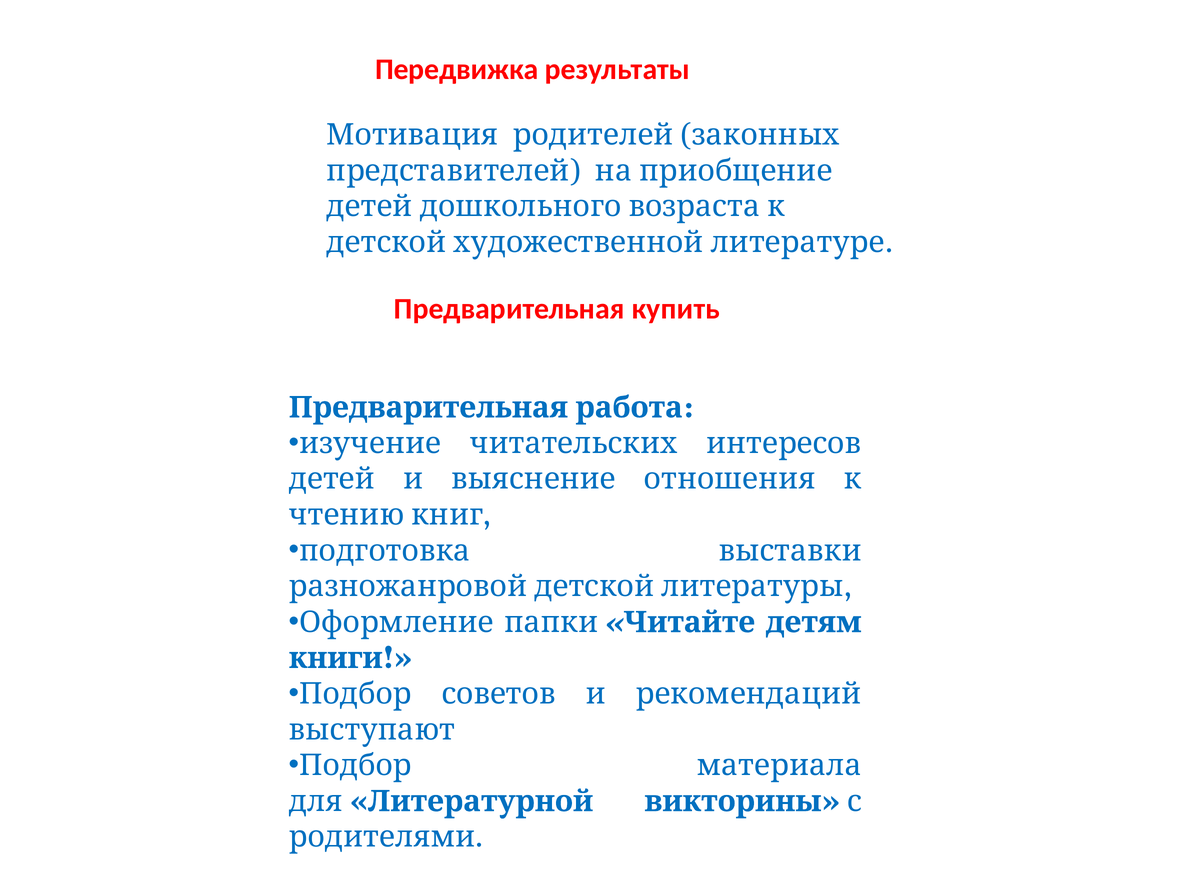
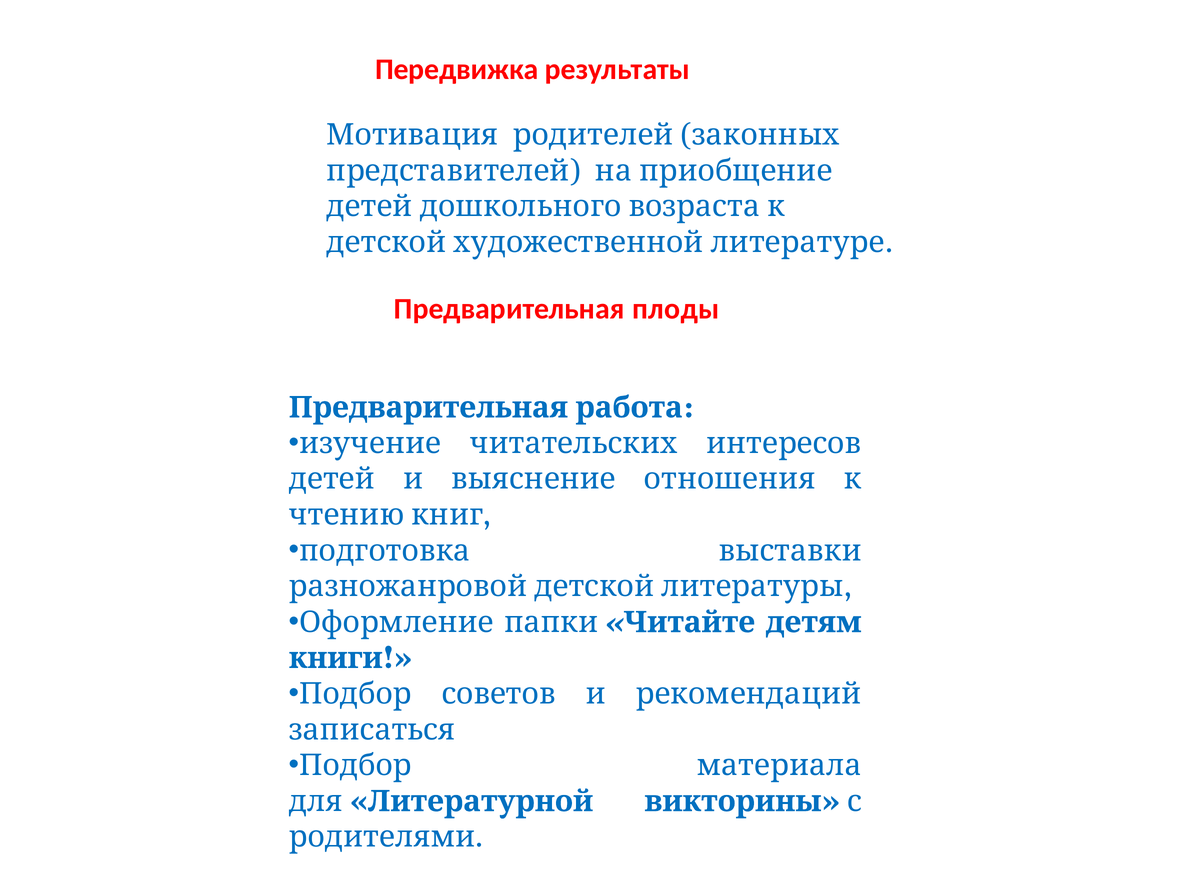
купить: купить -> плоды
выступают: выступают -> записаться
